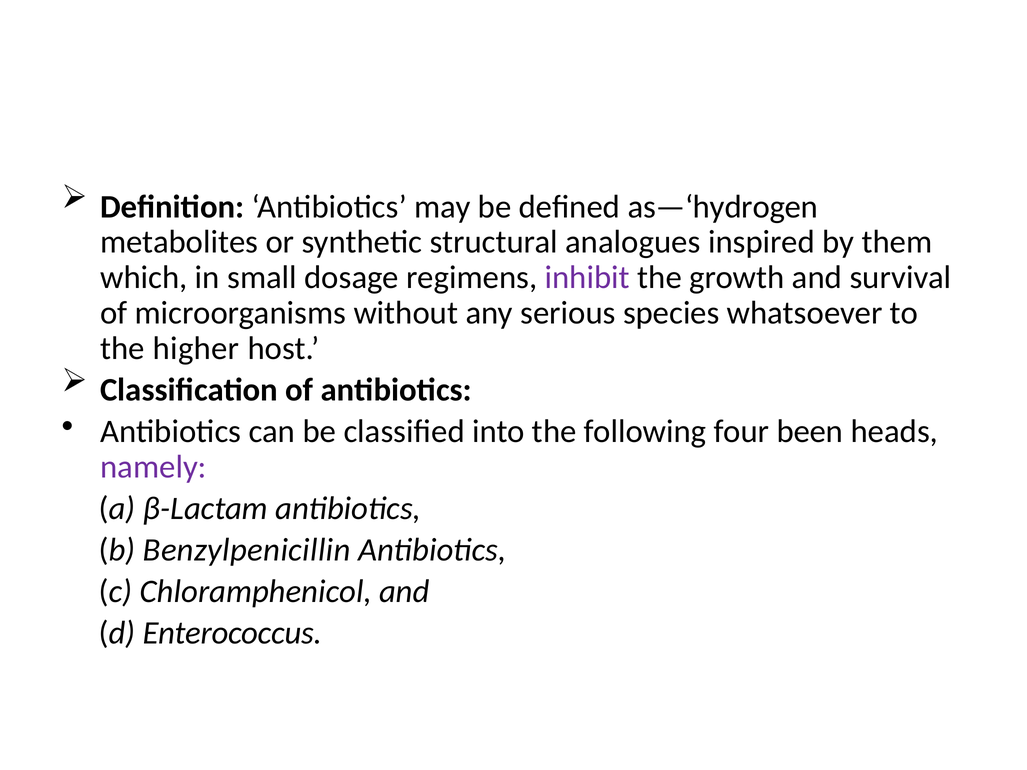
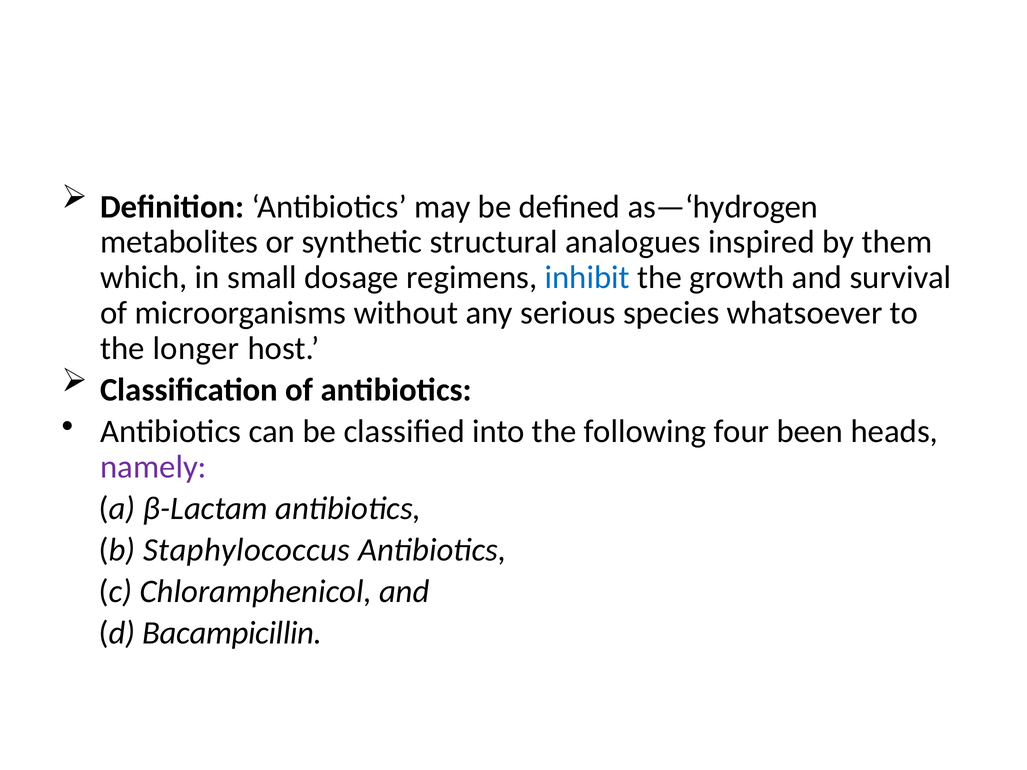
inhibit colour: purple -> blue
higher: higher -> longer
Benzylpenicillin: Benzylpenicillin -> Staphylococcus
Enterococcus: Enterococcus -> Bacampicillin
